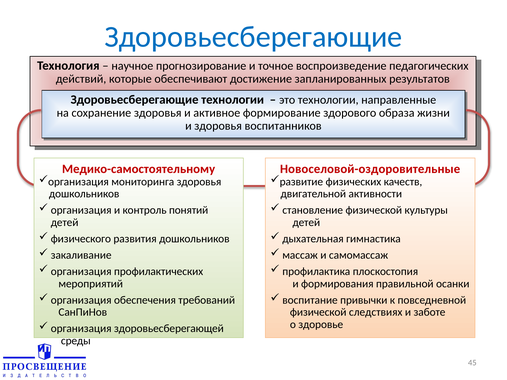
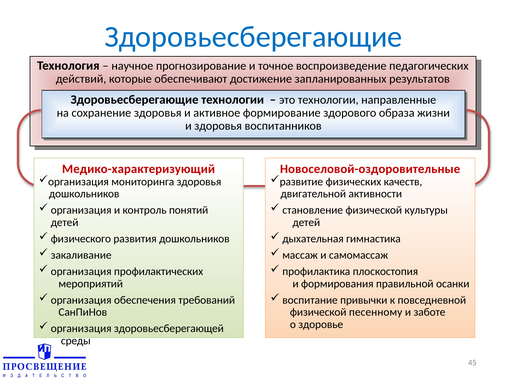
Медико-самостоятельному: Медико-самостоятельному -> Медико-характеризующий
следствиях: следствиях -> песенному
